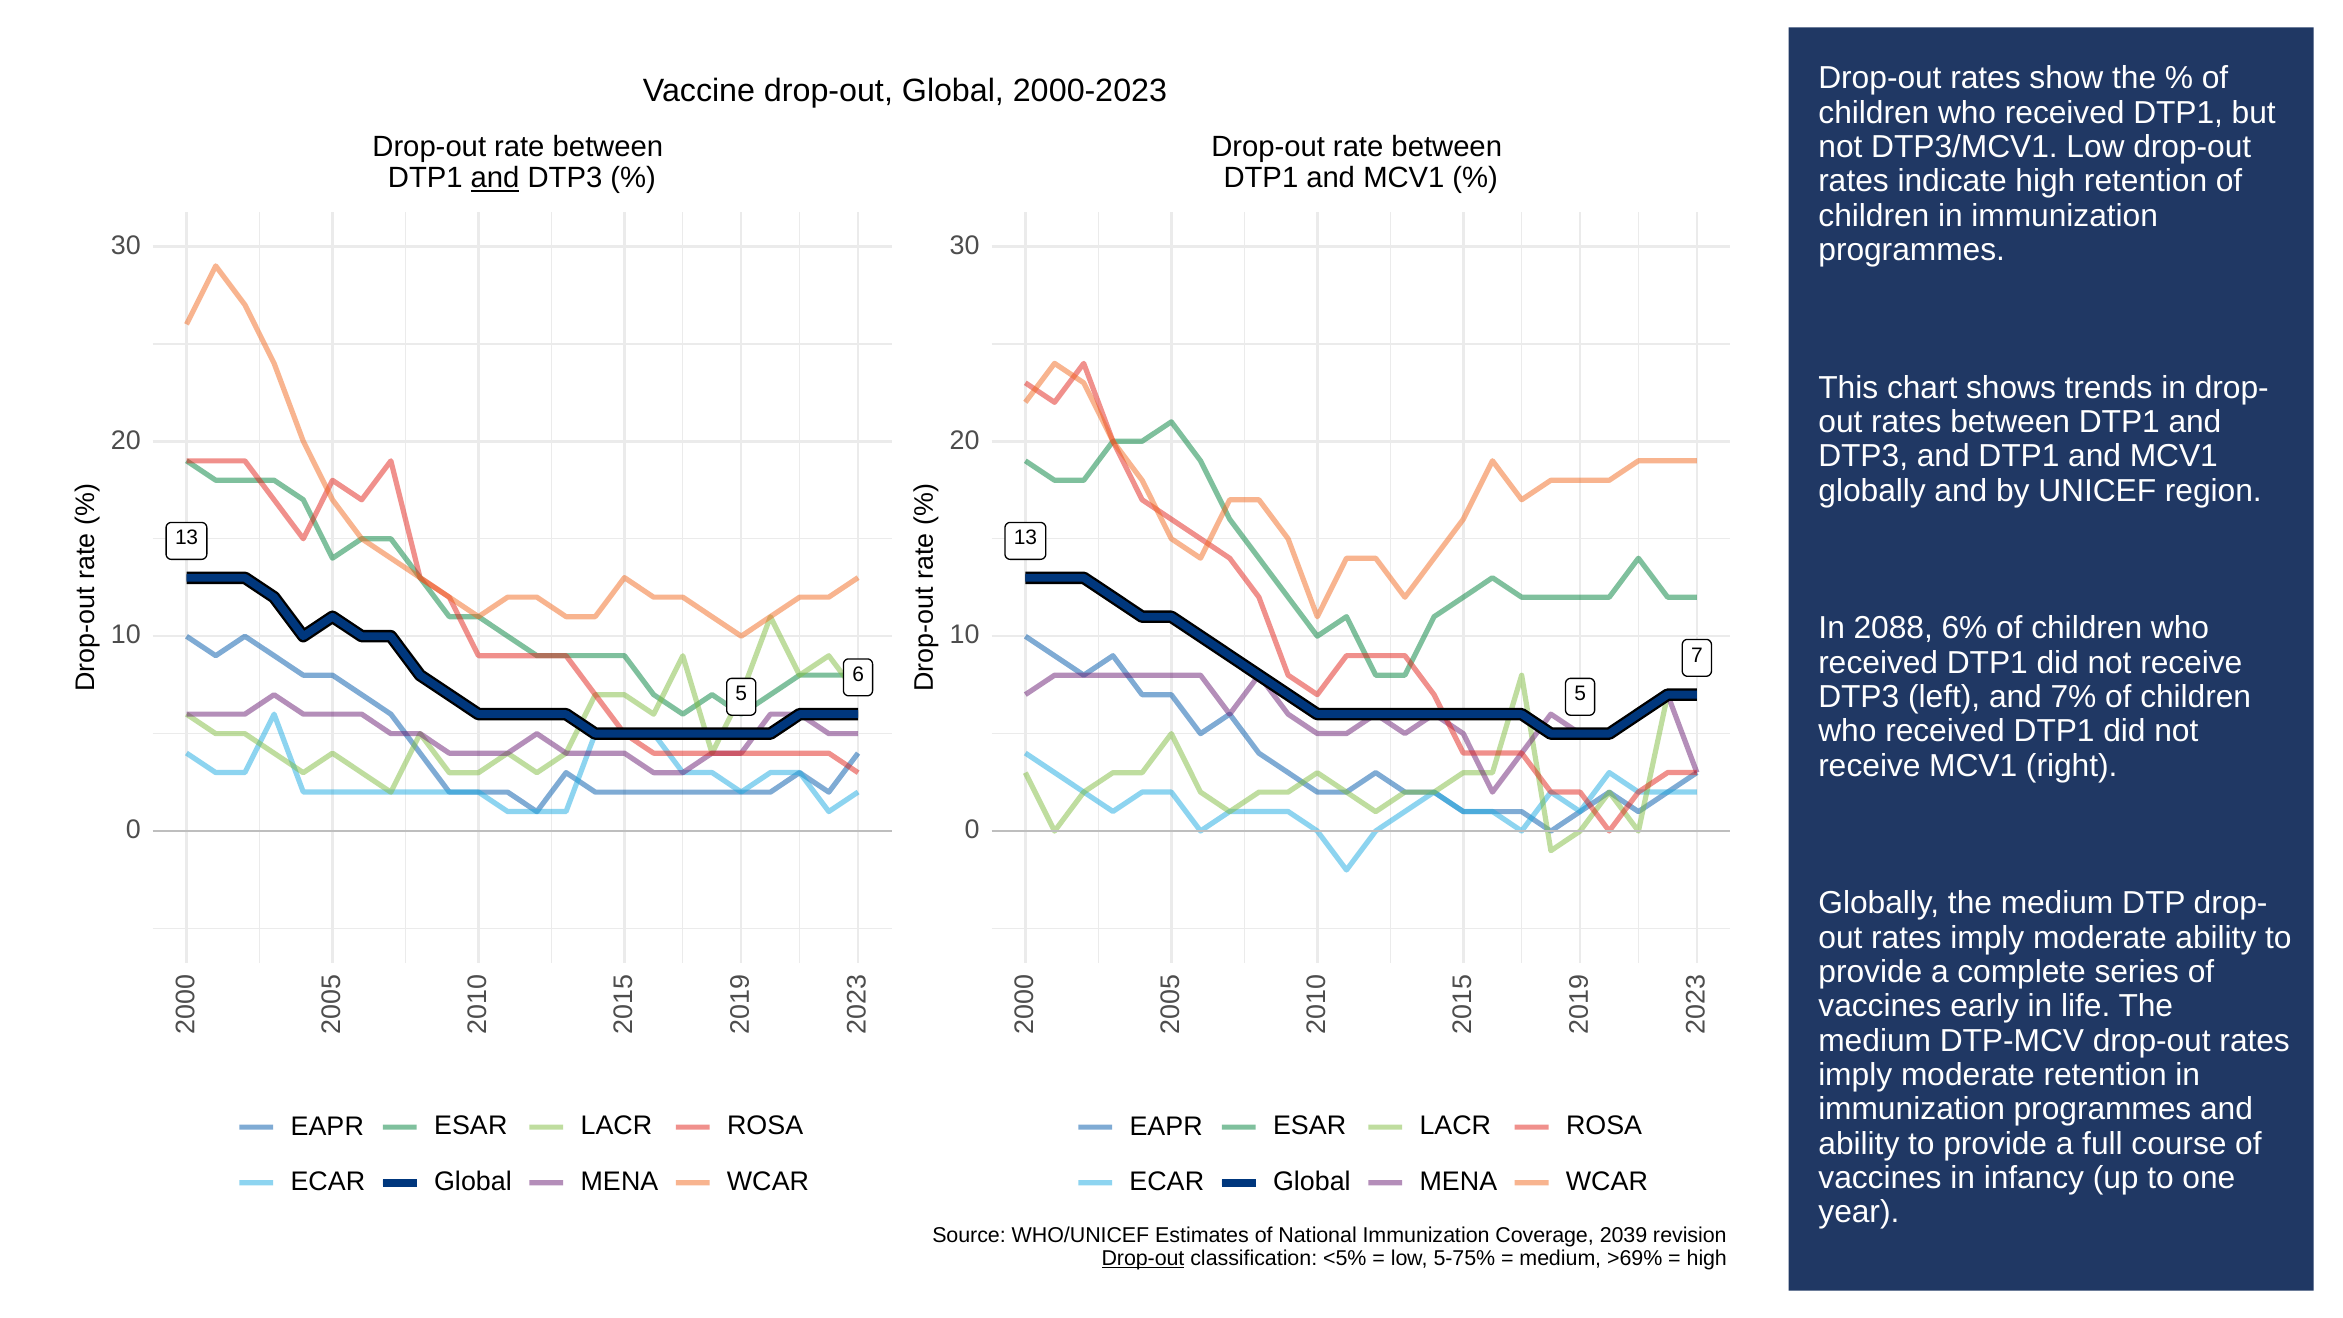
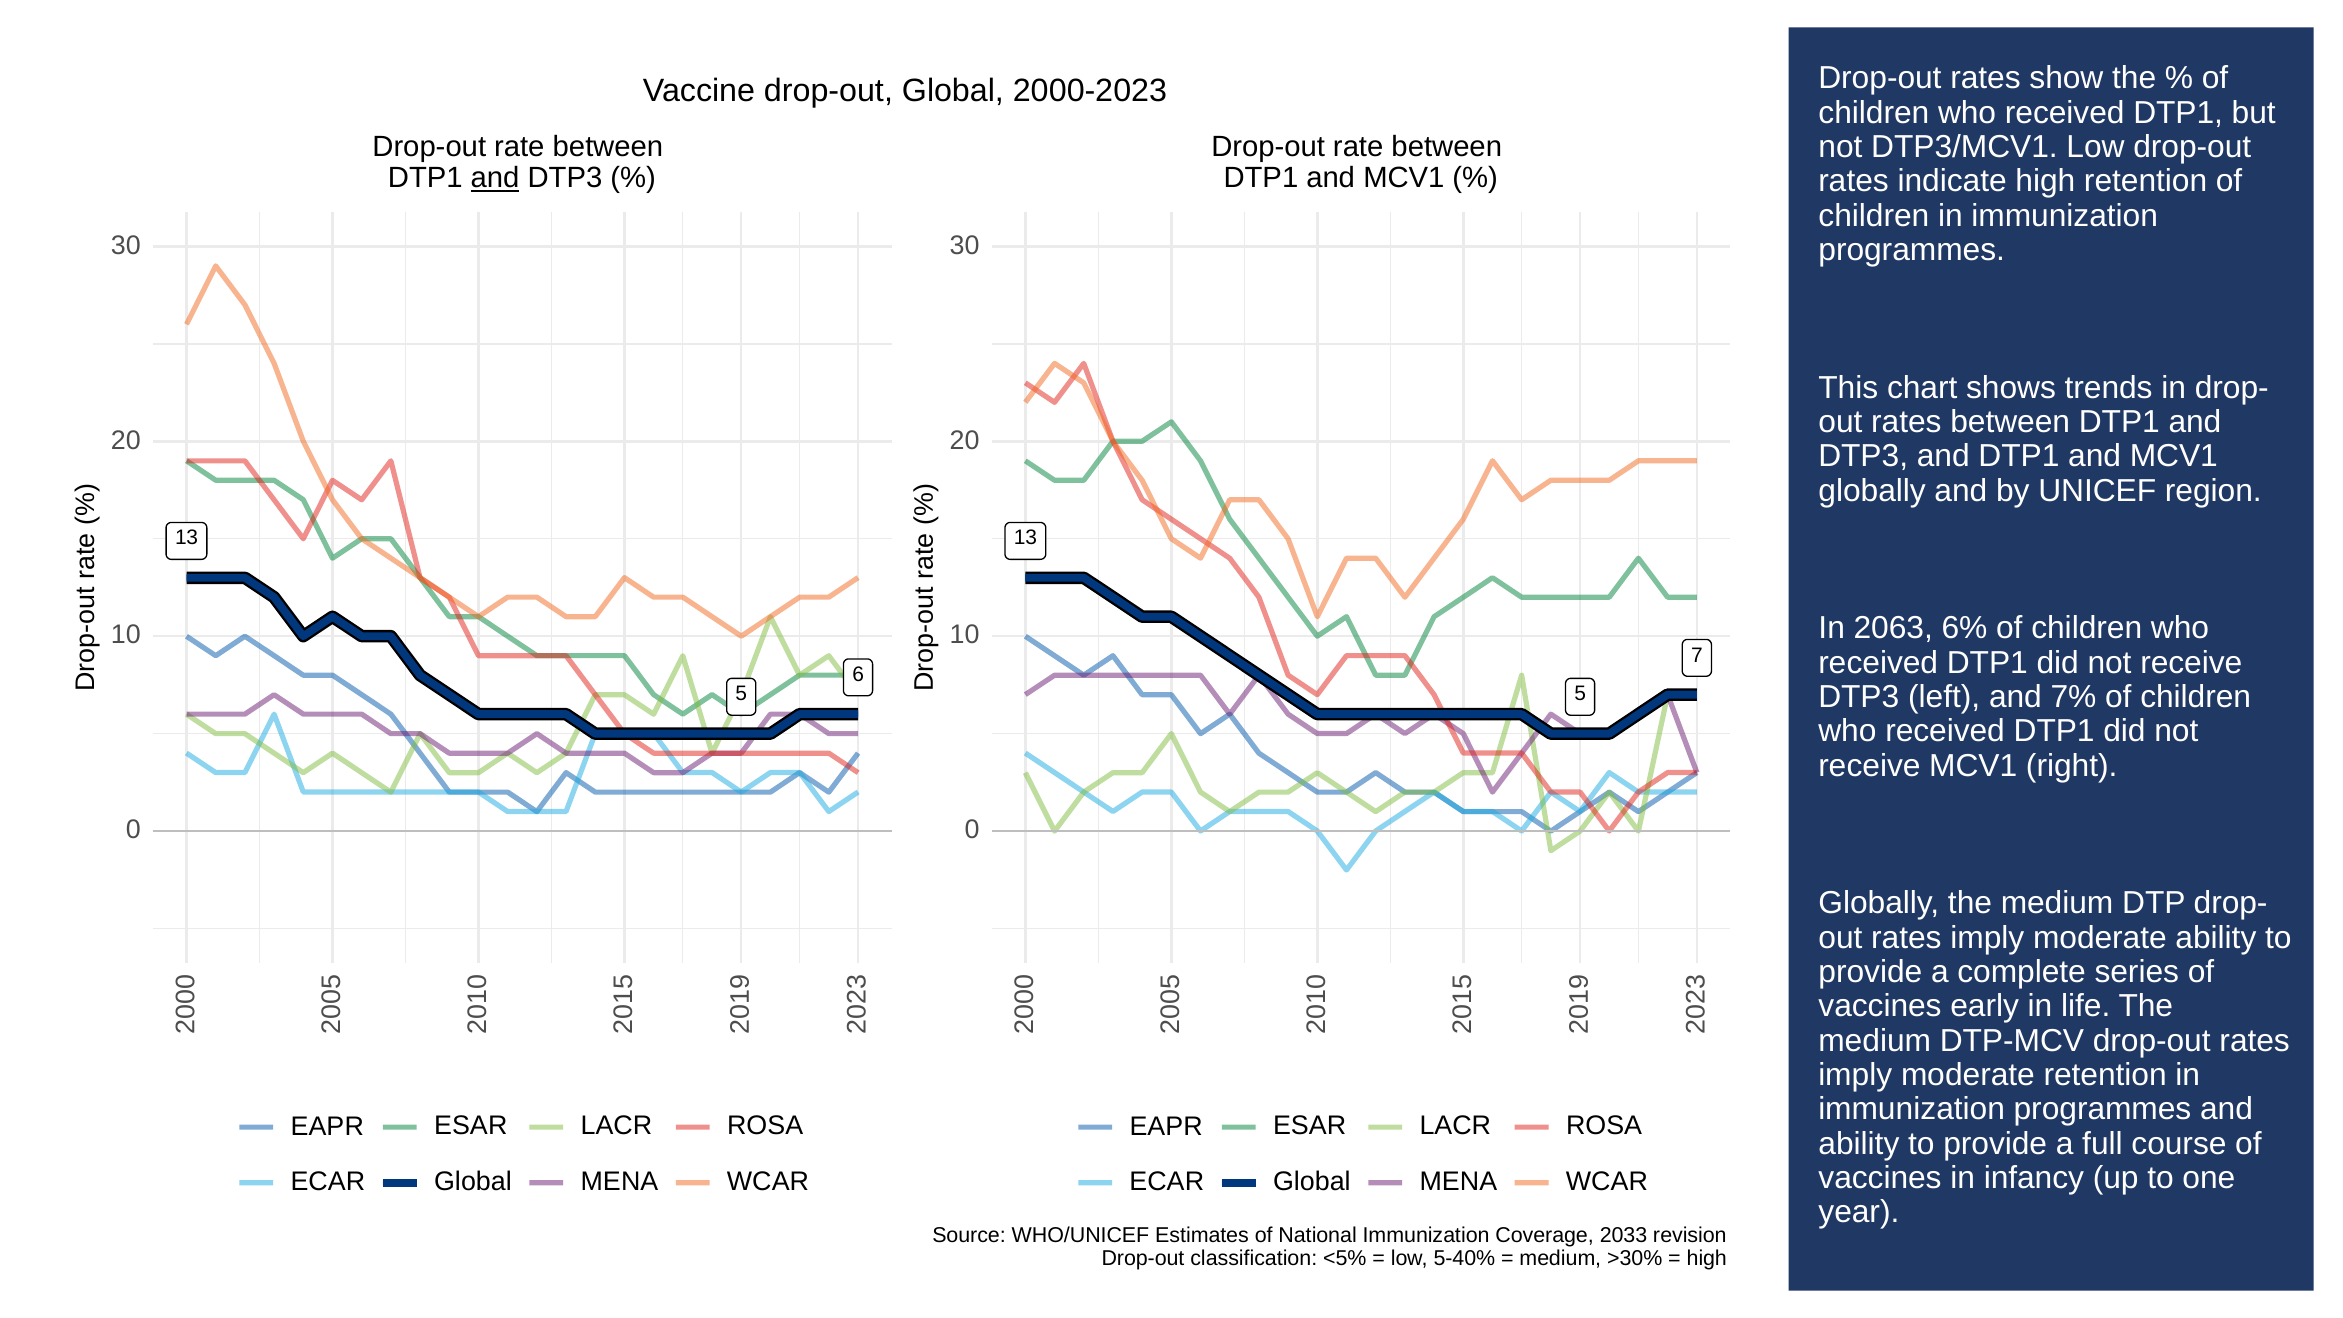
2088: 2088 -> 2063
2039: 2039 -> 2033
Drop-out at (1143, 1258) underline: present -> none
5-75%: 5-75% -> 5-40%
>69%: >69% -> >30%
